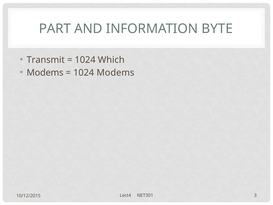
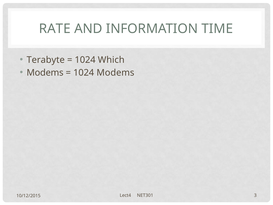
PART: PART -> RATE
BYTE: BYTE -> TIME
Transmit: Transmit -> Terabyte
